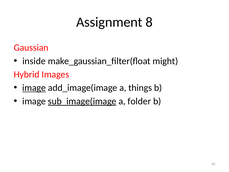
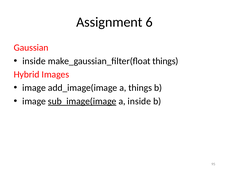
8: 8 -> 6
make_gaussian_filter(float might: might -> things
image at (34, 88) underline: present -> none
a folder: folder -> inside
